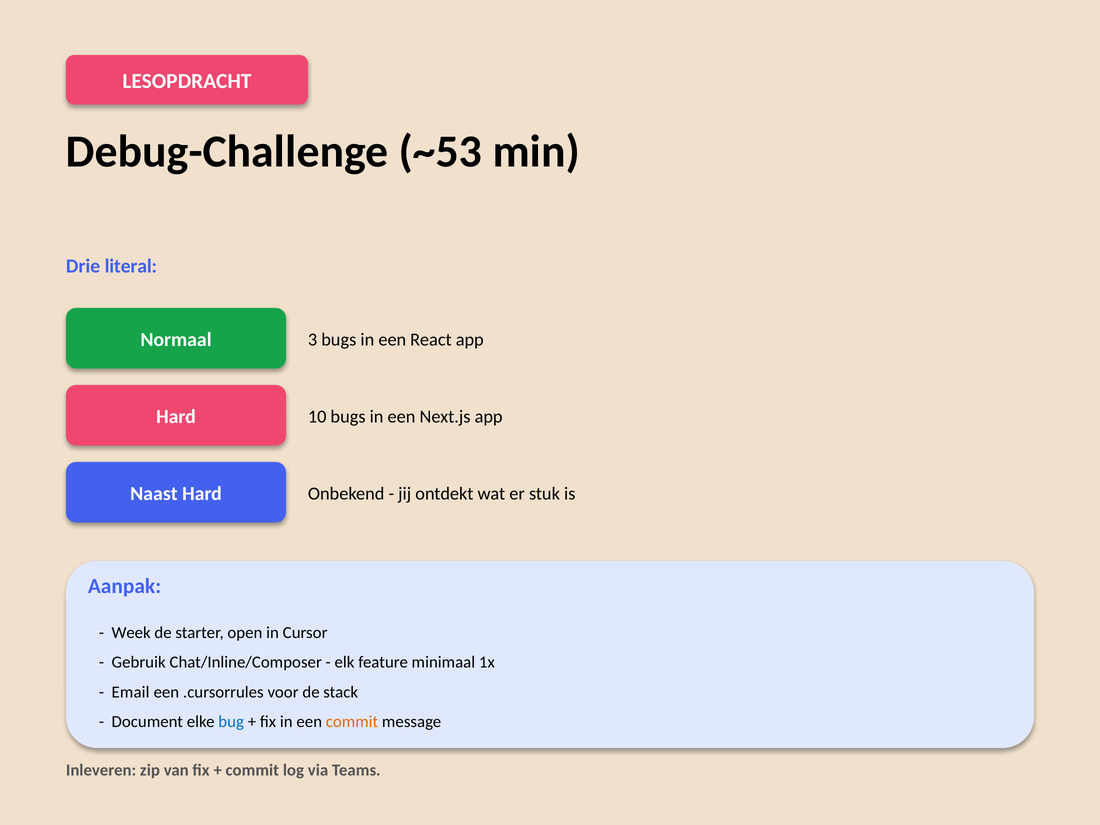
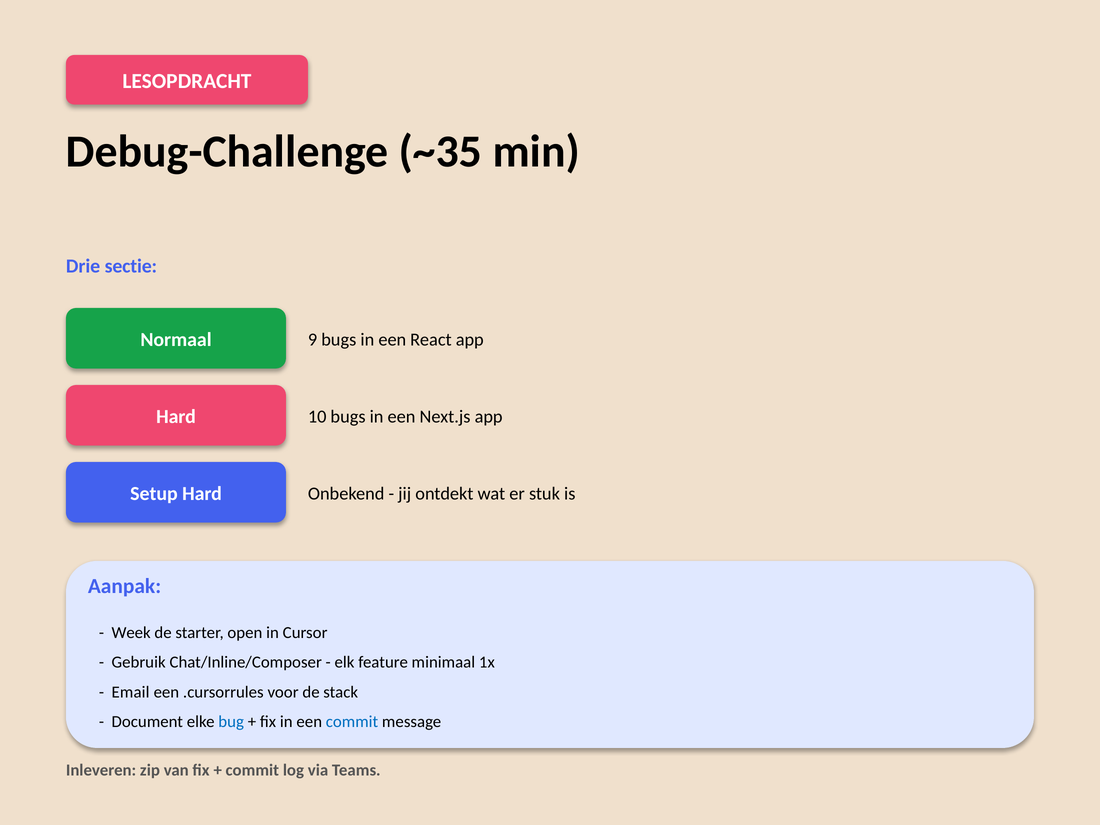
~53: ~53 -> ~35
literal: literal -> sectie
3: 3 -> 9
Naast: Naast -> Setup
commit at (352, 722) colour: orange -> blue
